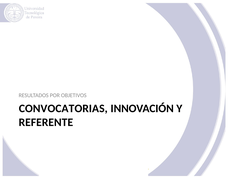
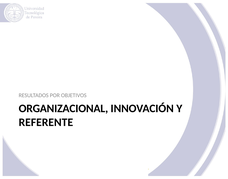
CONVOCATORIAS: CONVOCATORIAS -> ORGANIZACIONAL
